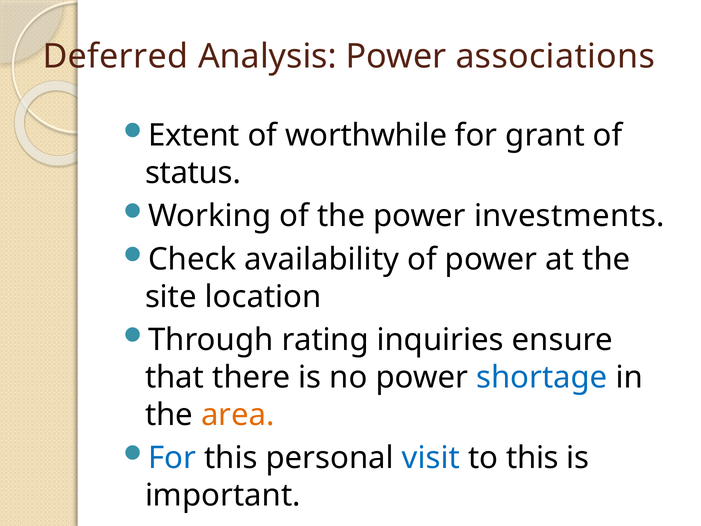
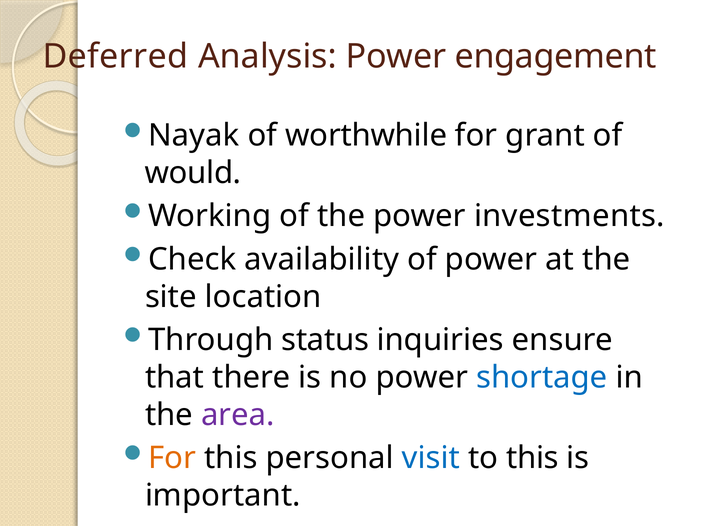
associations: associations -> engagement
Extent: Extent -> Nayak
status: status -> would
rating: rating -> status
area colour: orange -> purple
For at (172, 458) colour: blue -> orange
